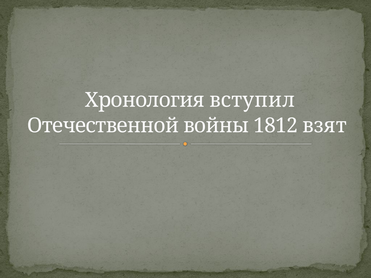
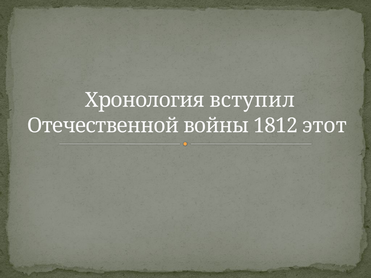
взят: взят -> этот
